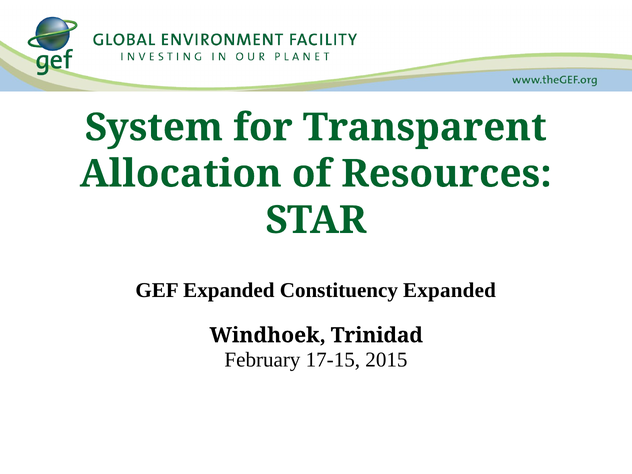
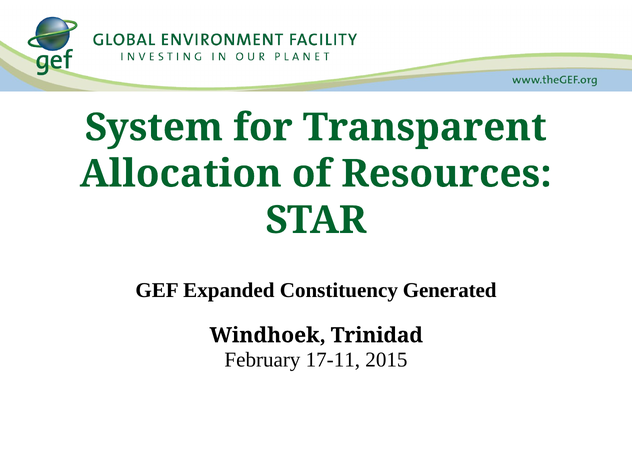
Constituency Expanded: Expanded -> Generated
17-15: 17-15 -> 17-11
